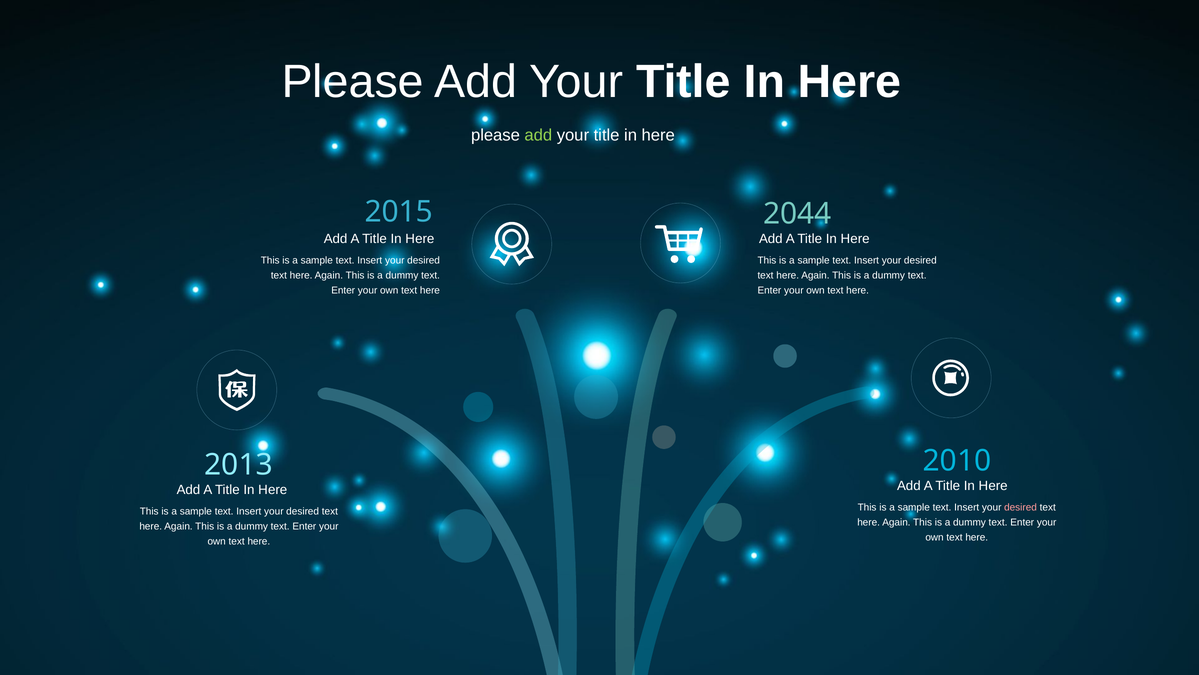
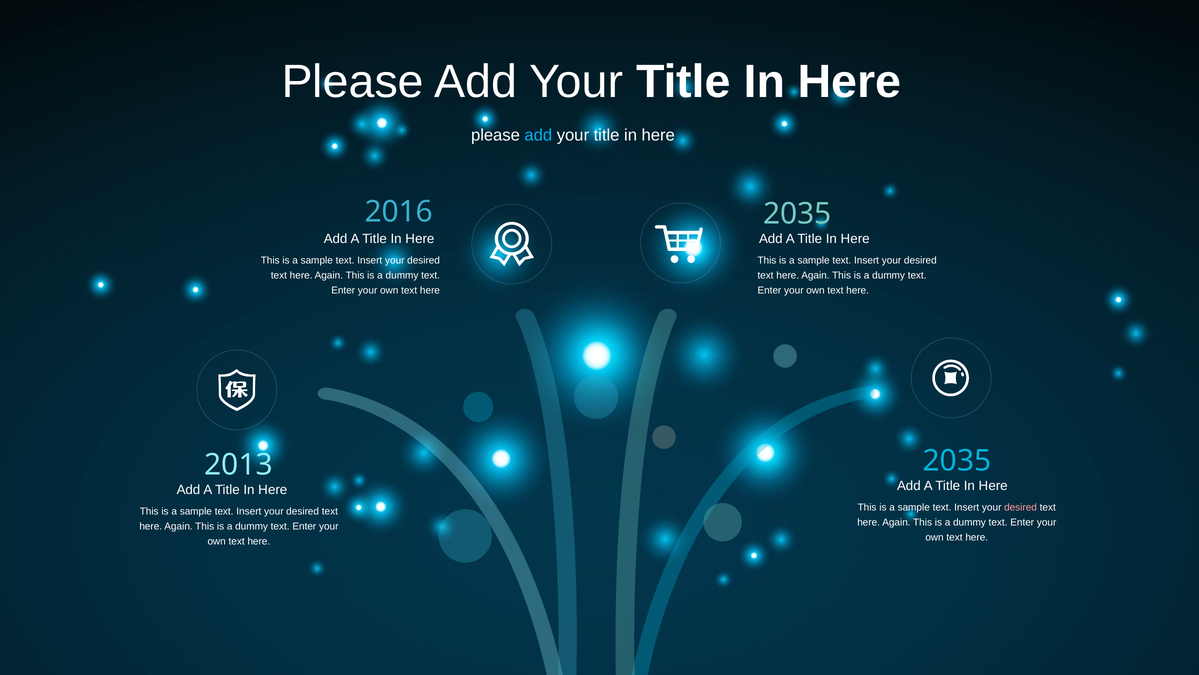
add at (538, 135) colour: light green -> light blue
2015: 2015 -> 2016
2044 at (797, 213): 2044 -> 2035
2010 at (957, 461): 2010 -> 2035
